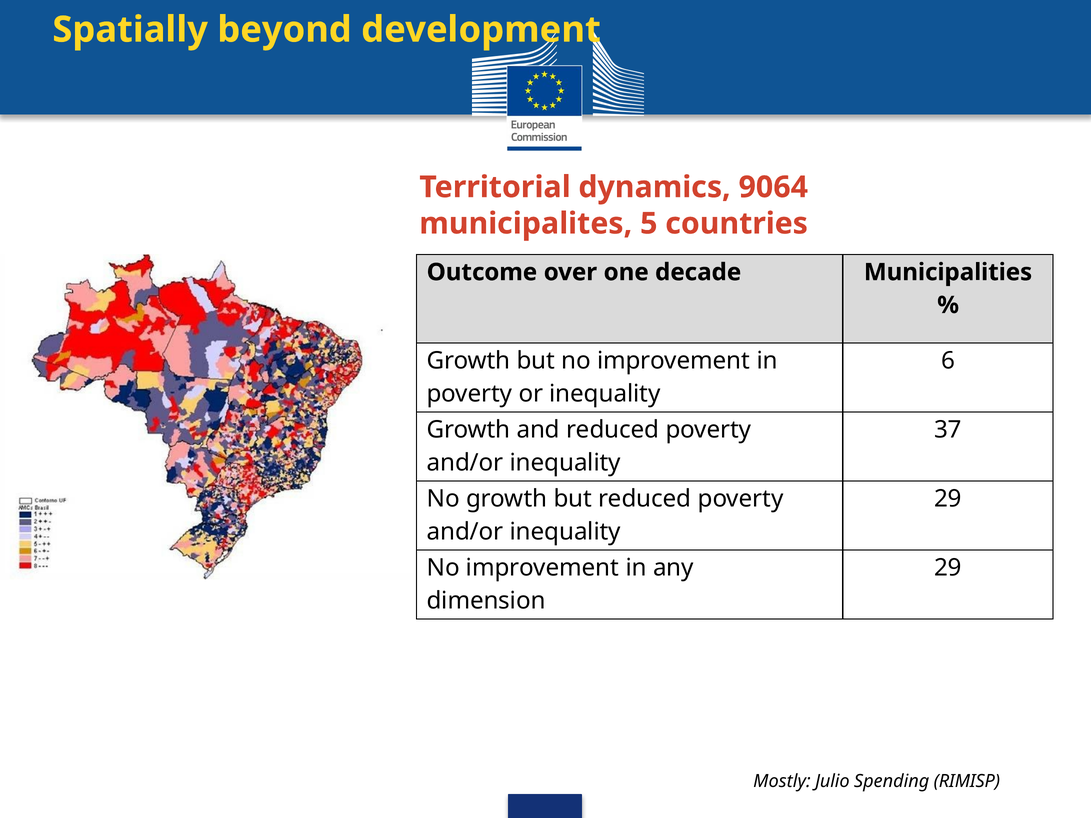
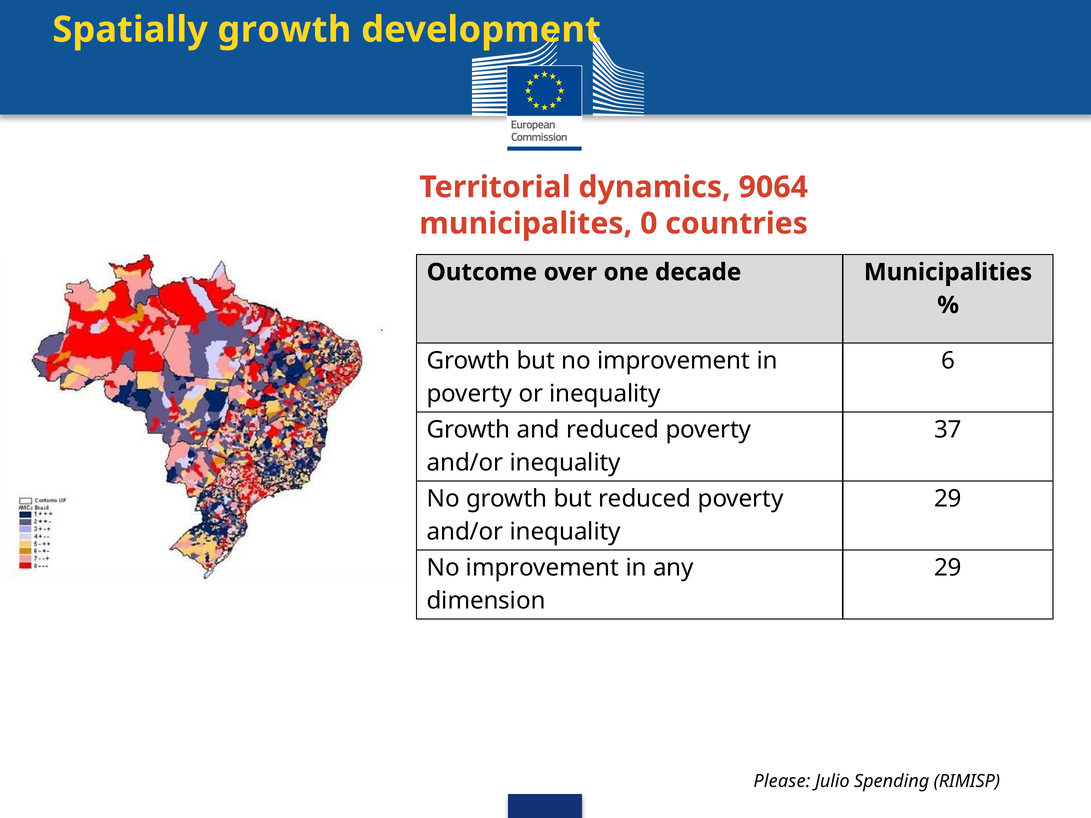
Spatially beyond: beyond -> growth
5: 5 -> 0
Mostly: Mostly -> Please
